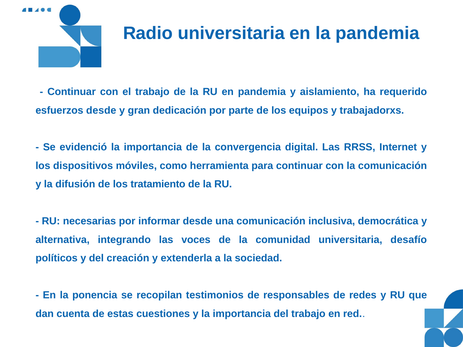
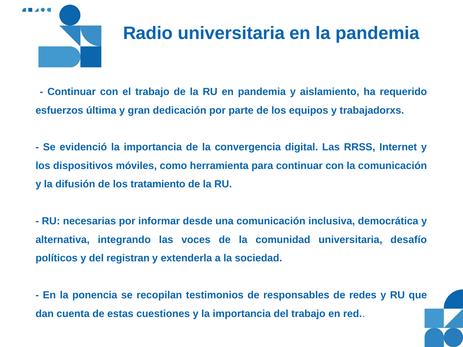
esfuerzos desde: desde -> última
creación: creación -> registran
